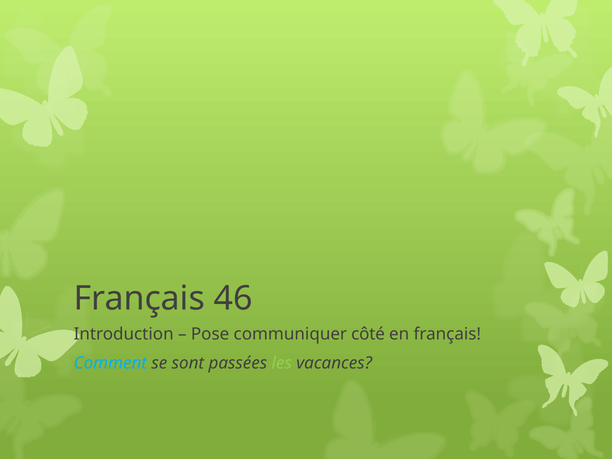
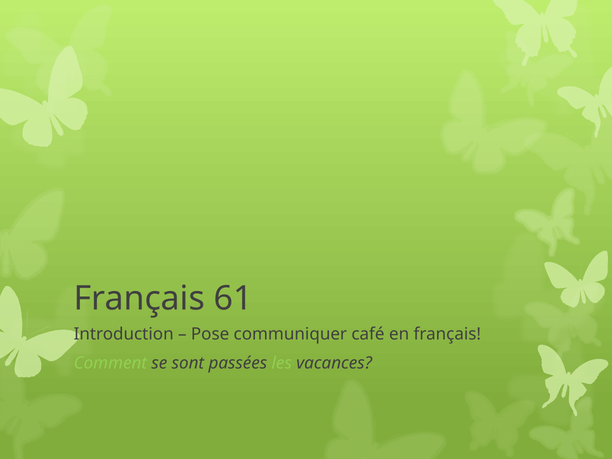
46: 46 -> 61
côté: côté -> café
Comment colour: light blue -> light green
